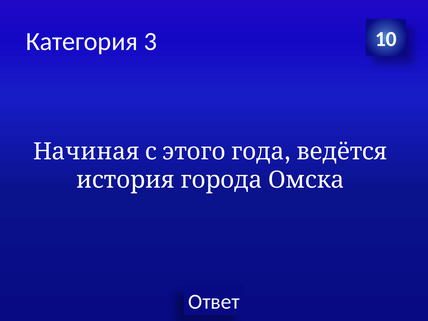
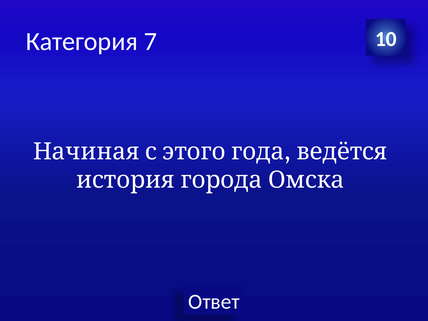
3: 3 -> 7
